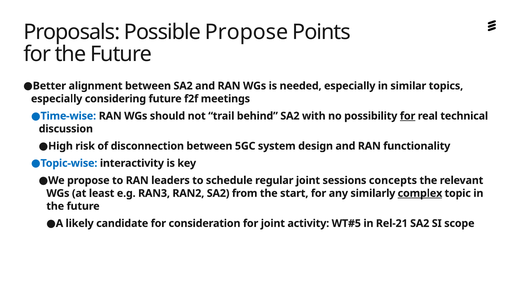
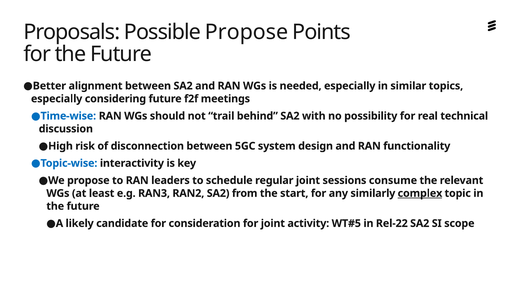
for at (408, 116) underline: present -> none
concepts: concepts -> consume
Rel-21: Rel-21 -> Rel-22
